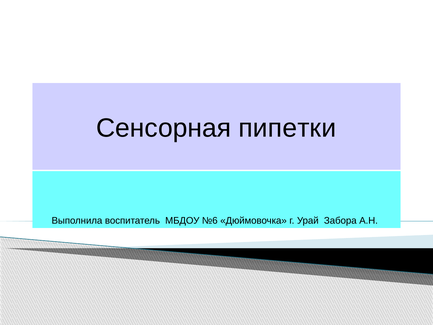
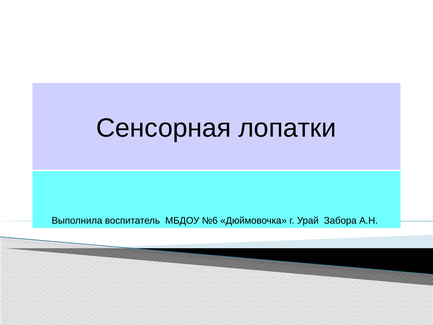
пипетки: пипетки -> лопатки
